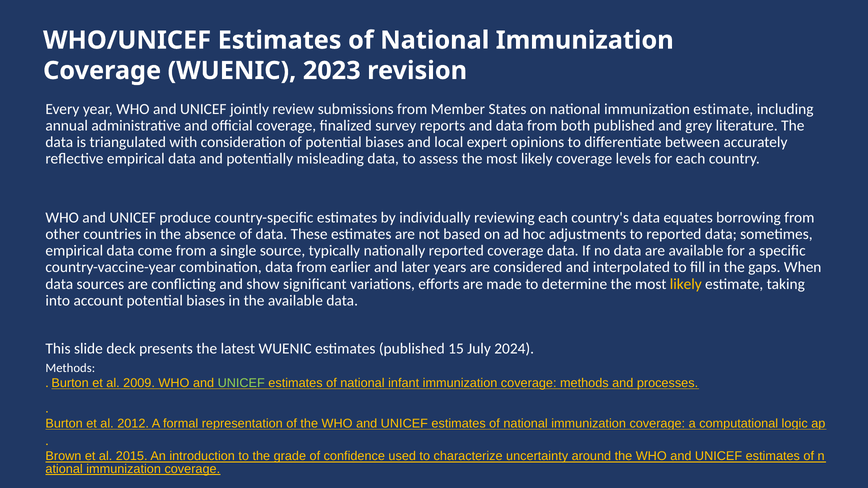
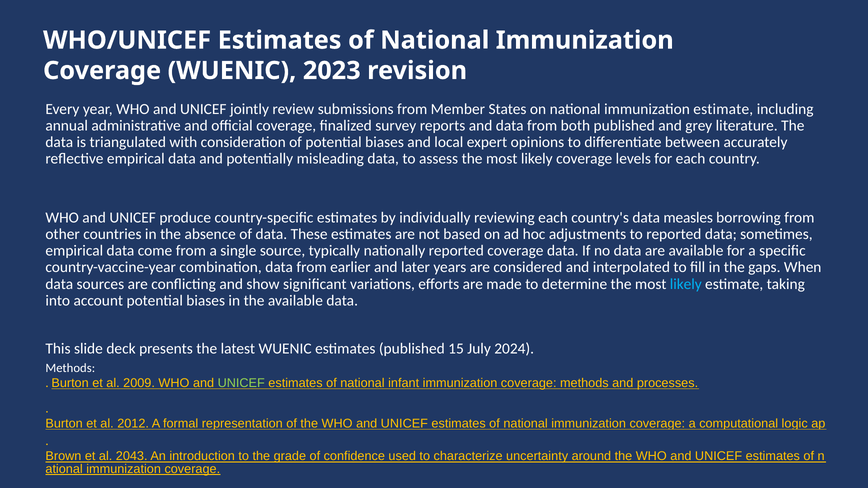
equates: equates -> measles
likely at (686, 284) colour: yellow -> light blue
2015: 2015 -> 2043
